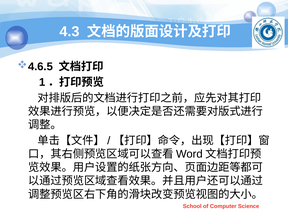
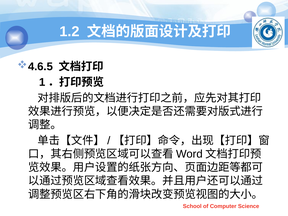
4.3: 4.3 -> 1.2
